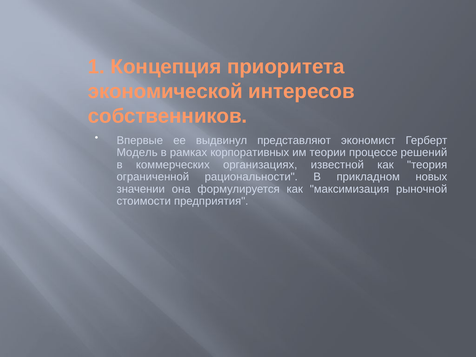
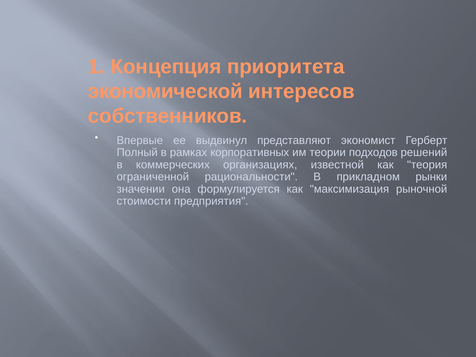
Модель: Модель -> Полный
процессе: процессе -> подходов
новых: новых -> рынки
